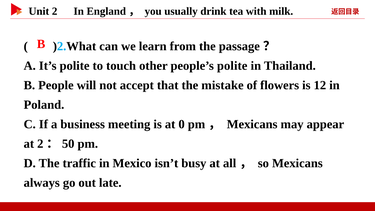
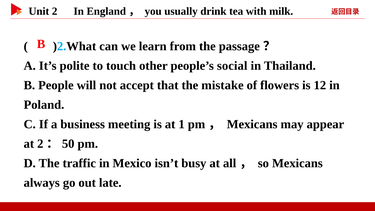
people’s polite: polite -> social
0: 0 -> 1
